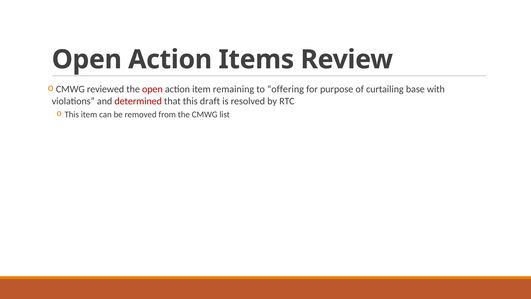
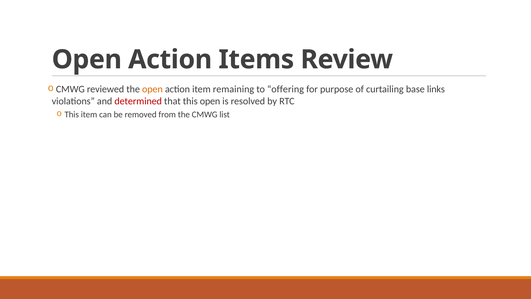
open at (152, 89) colour: red -> orange
with: with -> links
this draft: draft -> open
